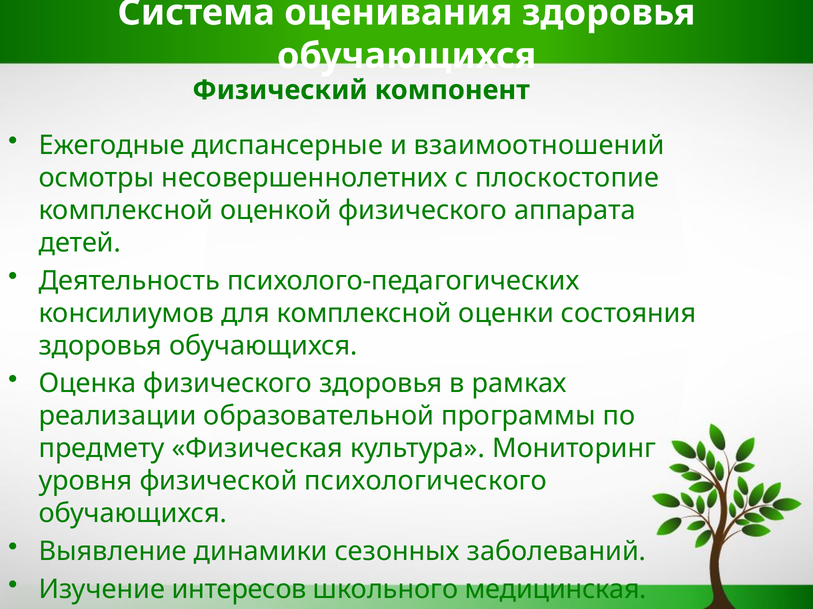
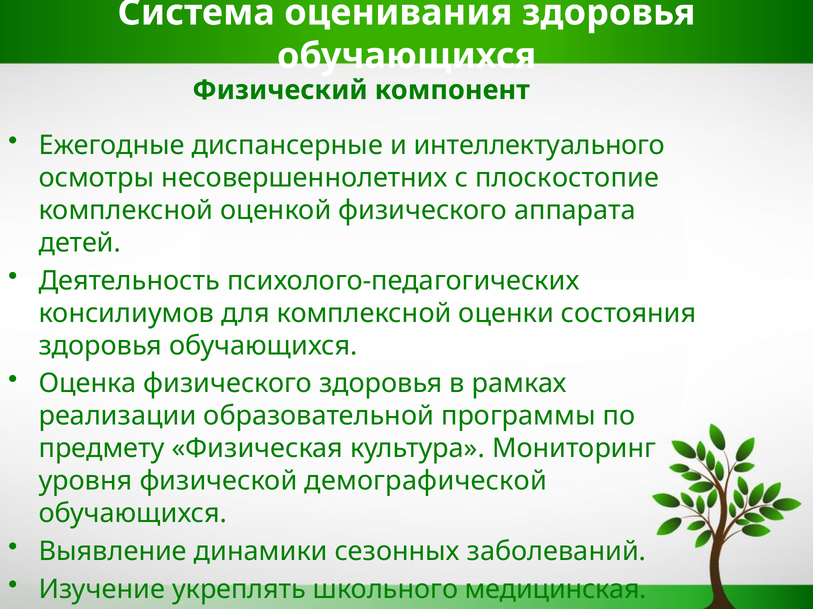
взаимоотношений: взаимоотношений -> интеллектуального
психологического: психологического -> демографической
интересов: интересов -> укреплять
